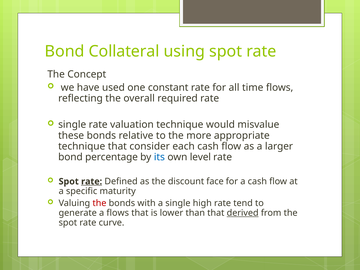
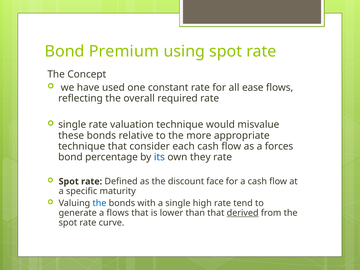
Collateral: Collateral -> Premium
time: time -> ease
larger: larger -> forces
level: level -> they
rate at (92, 181) underline: present -> none
the at (99, 203) colour: red -> blue
